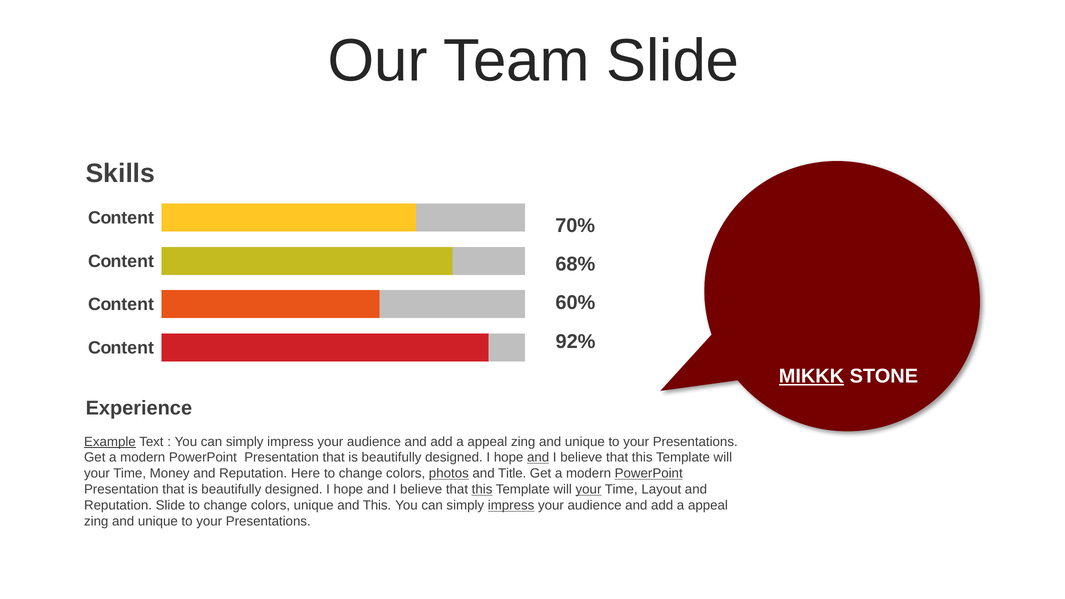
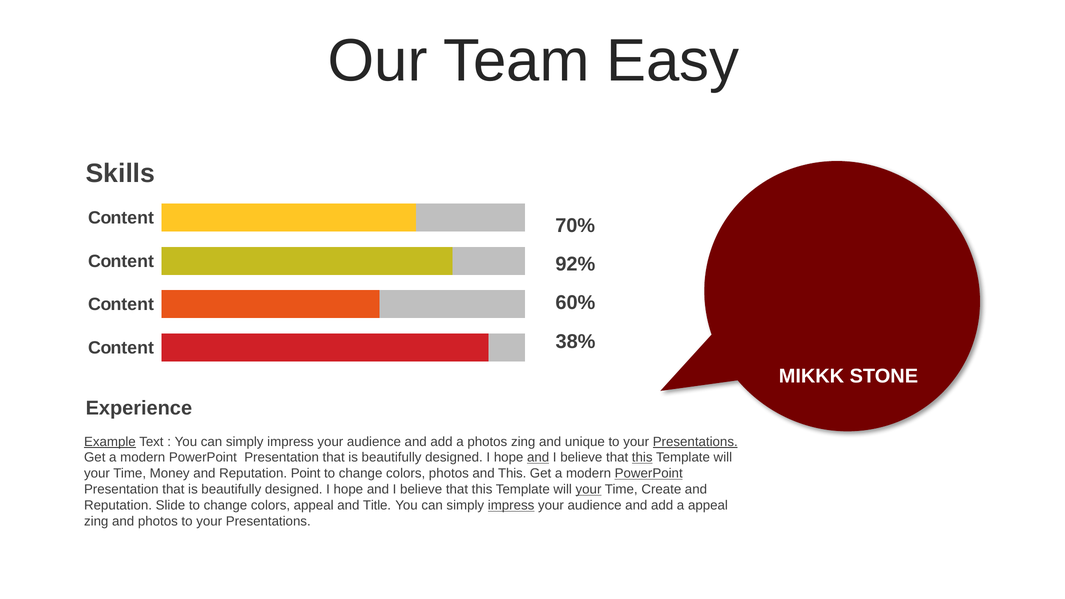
Team Slide: Slide -> Easy
68%: 68% -> 92%
92%: 92% -> 38%
MIKKK underline: present -> none
appeal at (487, 442): appeal -> photos
Presentations at (695, 442) underline: none -> present
this at (642, 458) underline: none -> present
Here: Here -> Point
photos at (449, 474) underline: present -> none
and Title: Title -> This
this at (482, 490) underline: present -> none
Layout: Layout -> Create
colors unique: unique -> appeal
and This: This -> Title
unique at (158, 522): unique -> photos
